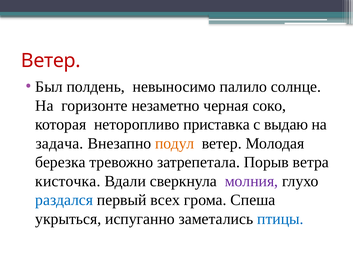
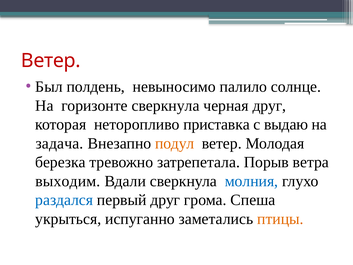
горизонте незаметно: незаметно -> сверкнула
черная соко: соко -> друг
кисточка: кисточка -> выходим
молния colour: purple -> blue
первый всех: всех -> друг
птицы colour: blue -> orange
